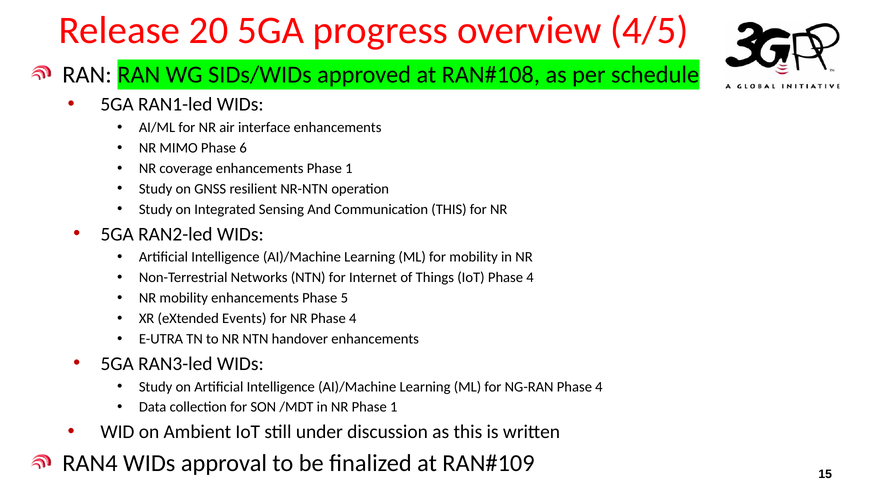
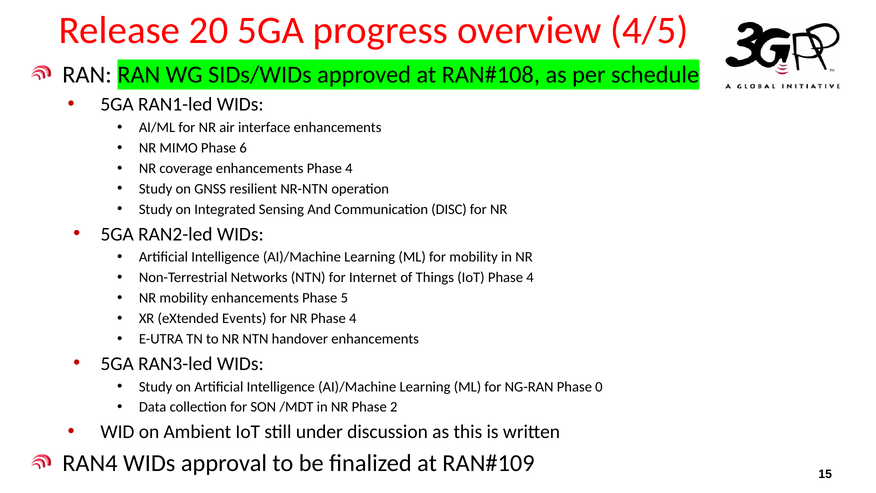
enhancements Phase 1: 1 -> 4
Communication THIS: THIS -> DISC
NG-RAN Phase 4: 4 -> 0
NR Phase 1: 1 -> 2
